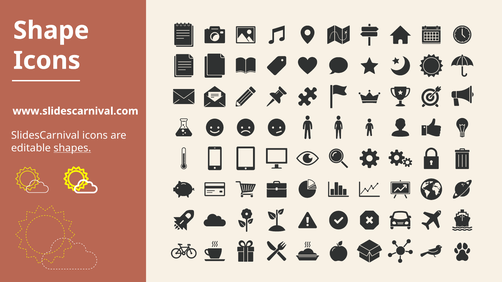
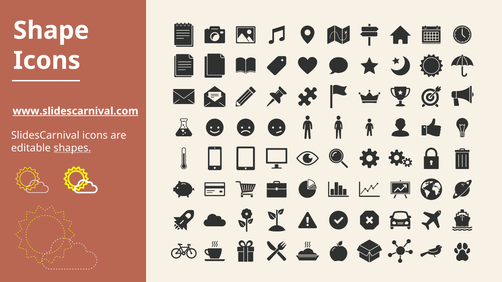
www.slidescarnival.com underline: none -> present
